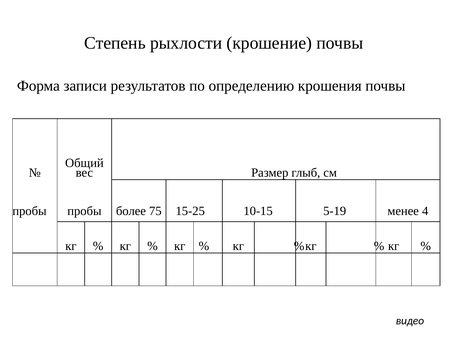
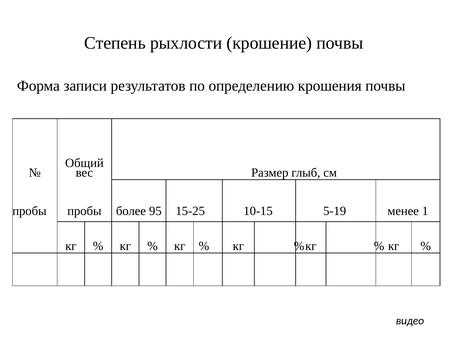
75: 75 -> 95
4: 4 -> 1
